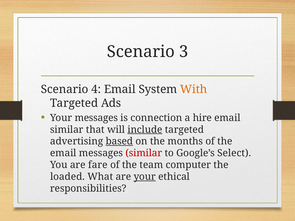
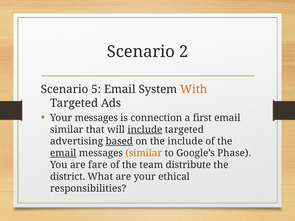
3: 3 -> 2
4: 4 -> 5
hire: hire -> first
the months: months -> include
email at (63, 153) underline: none -> present
similar at (144, 153) colour: red -> orange
Select: Select -> Phase
computer: computer -> distribute
loaded: loaded -> district
your at (145, 177) underline: present -> none
